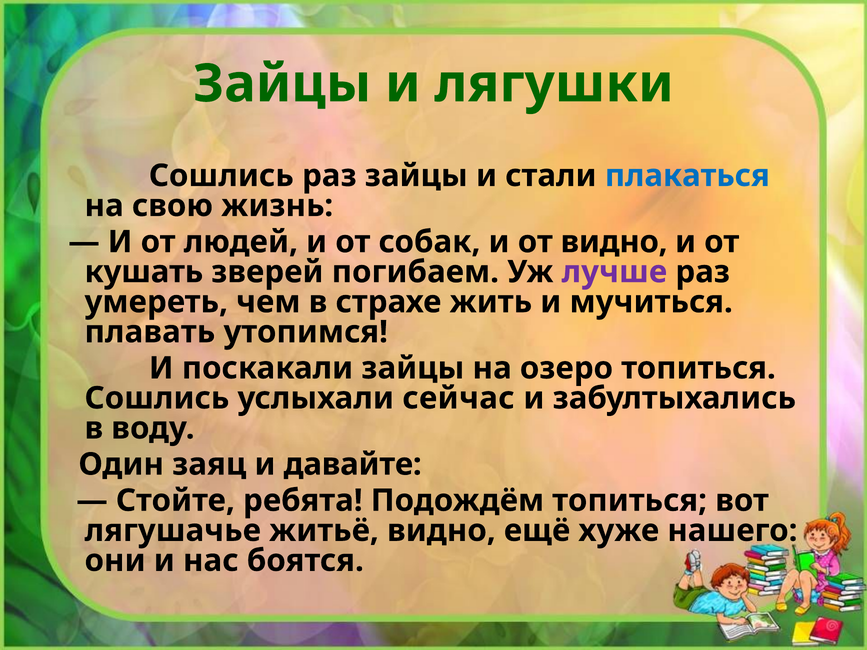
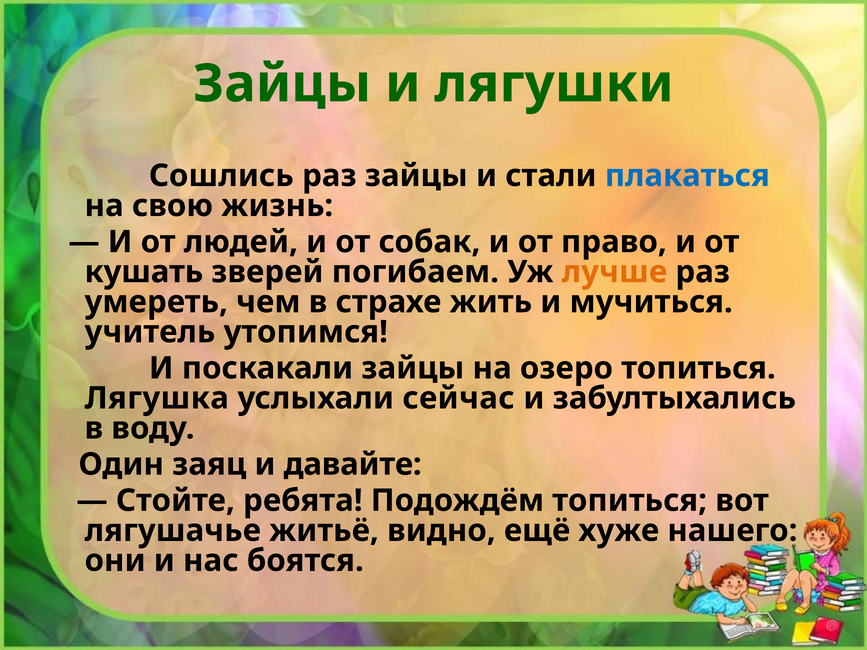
от видно: видно -> право
лучше colour: purple -> orange
плавать: плавать -> учитель
Сошлись at (157, 398): Сошлись -> Лягушка
